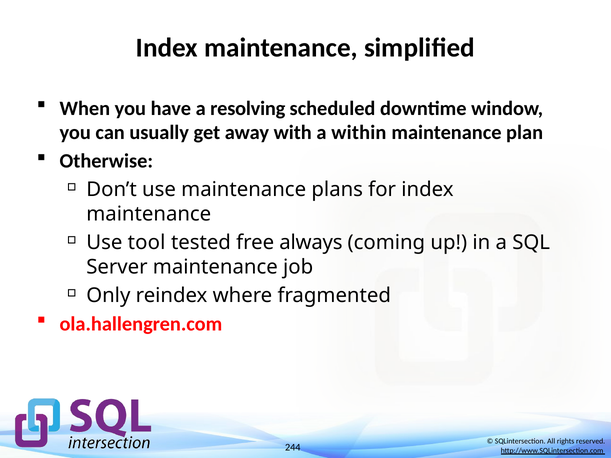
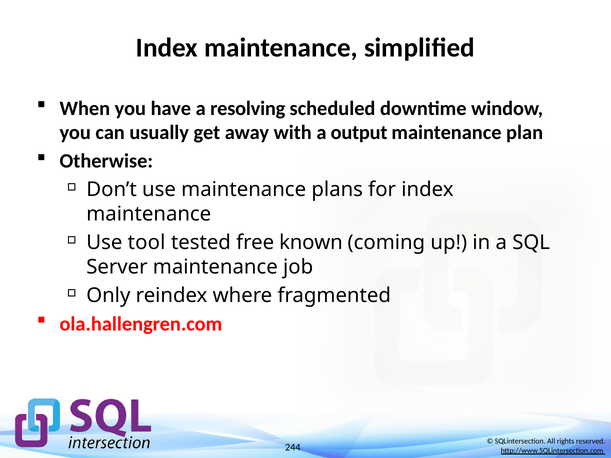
within: within -> output
always: always -> known
